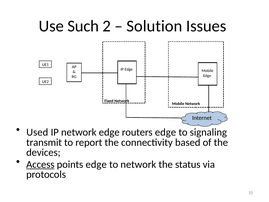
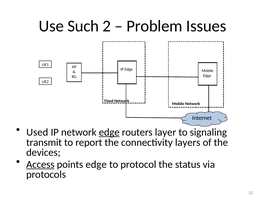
Solution: Solution -> Problem
edge at (109, 132) underline: none -> present
routers edge: edge -> layer
based: based -> layers
to network: network -> protocol
